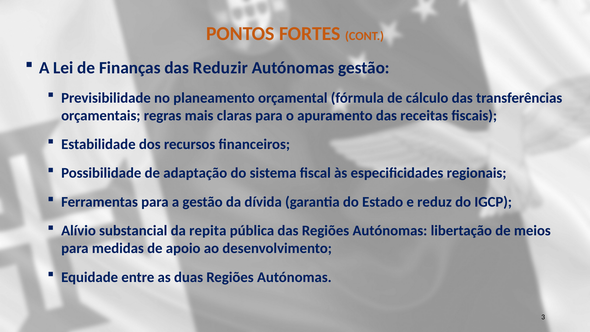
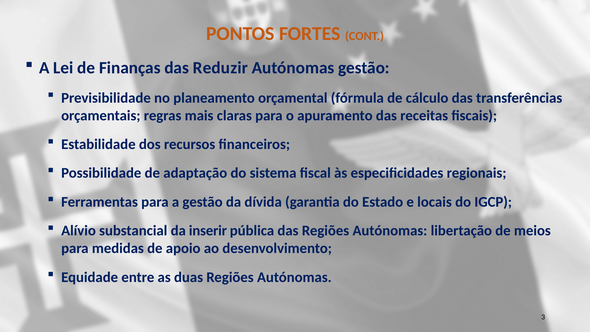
reduz: reduz -> locais
repita: repita -> inserir
